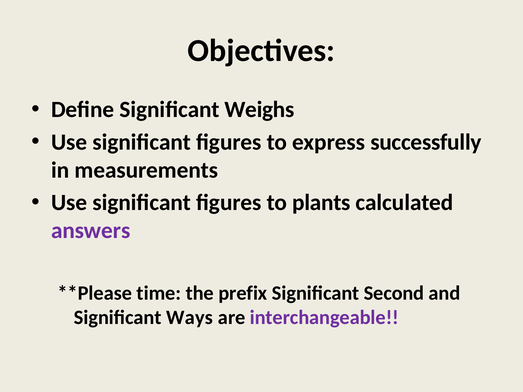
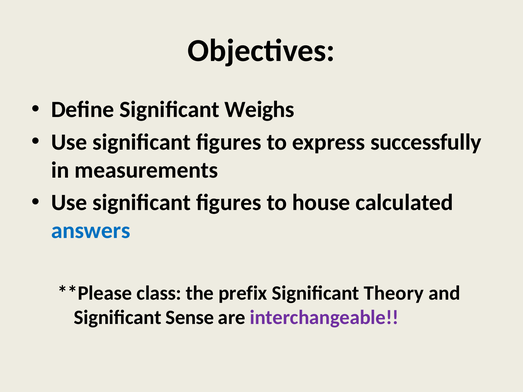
plants: plants -> house
answers colour: purple -> blue
time: time -> class
Second: Second -> Theory
Ways: Ways -> Sense
